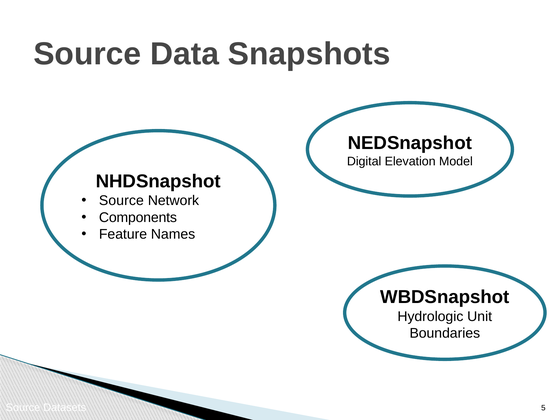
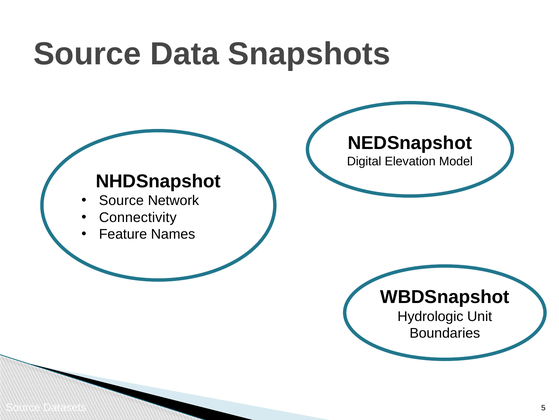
Components: Components -> Connectivity
